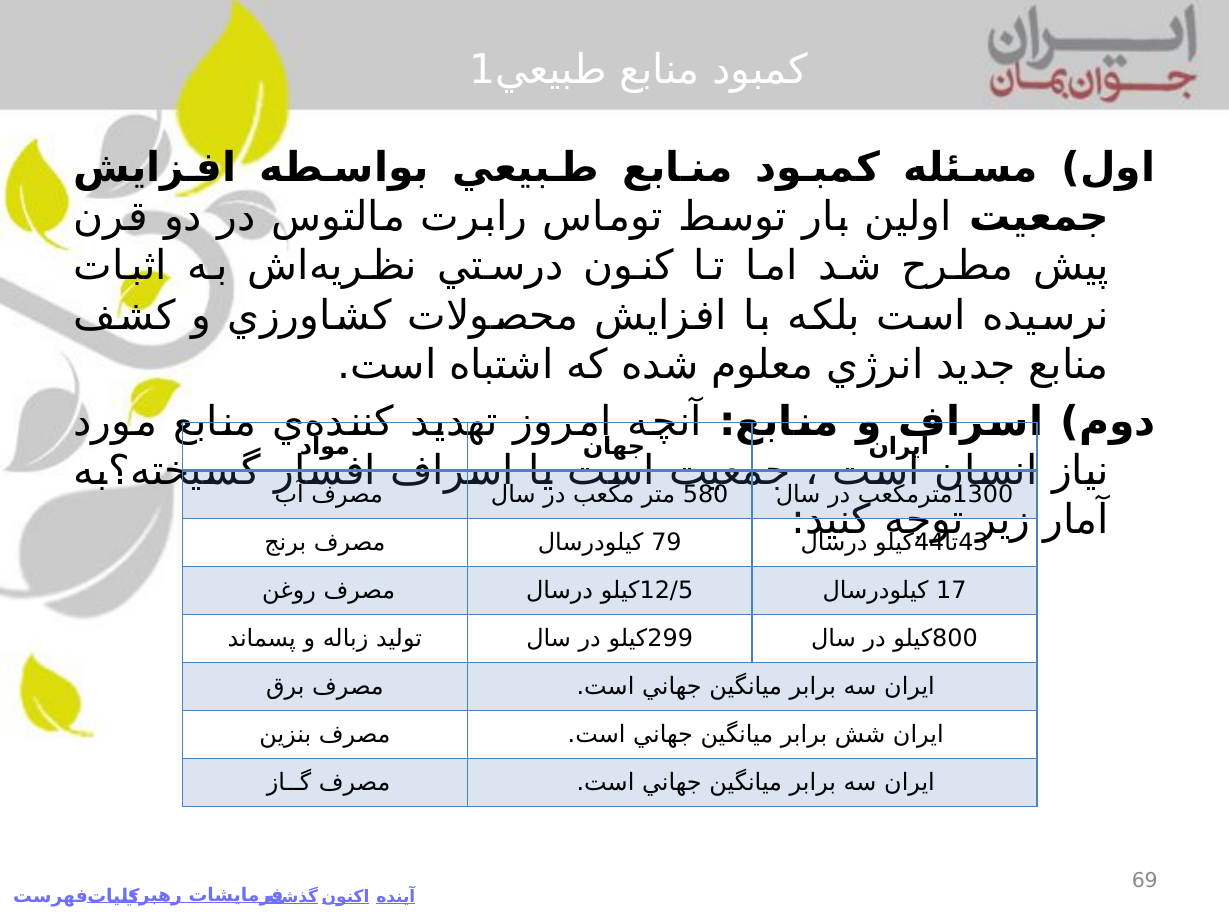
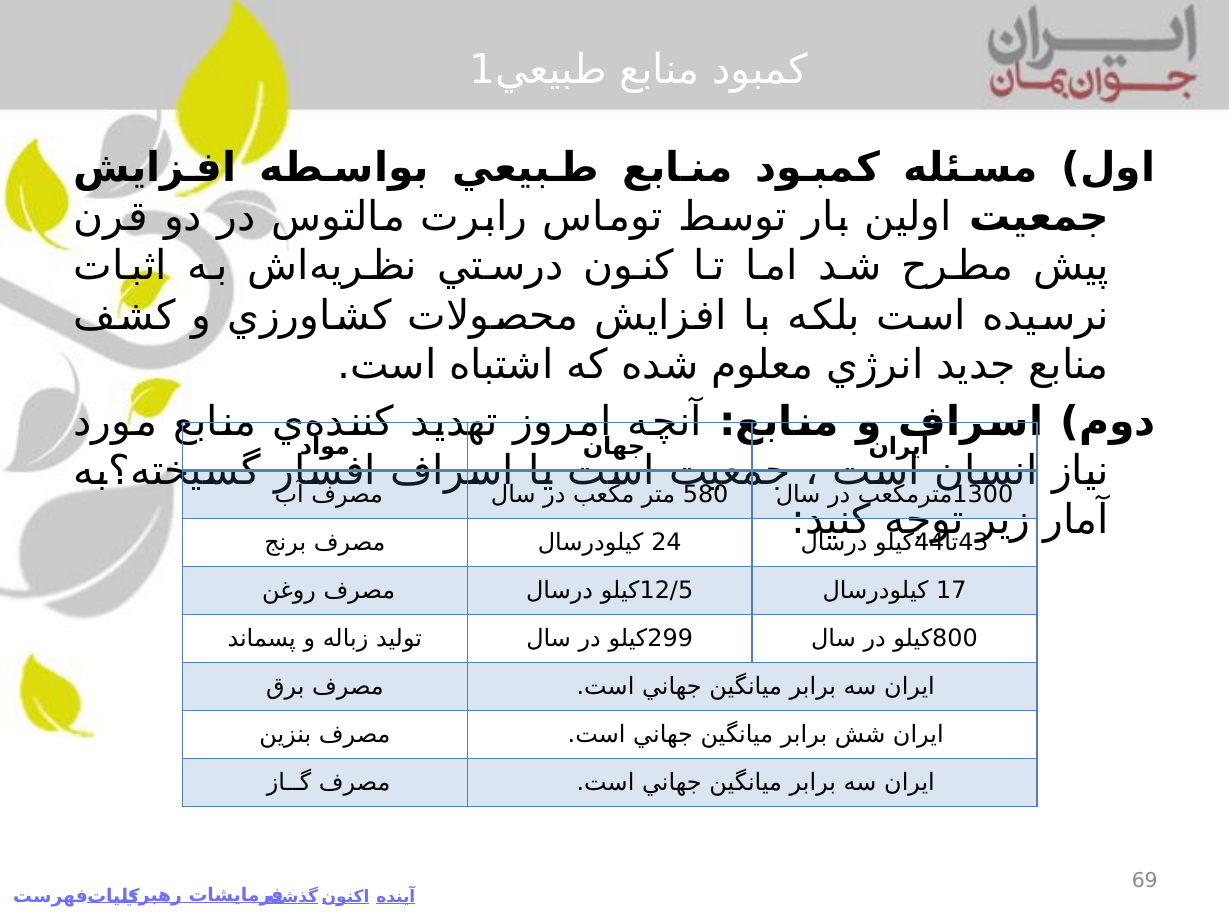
79: 79 -> 24
